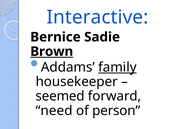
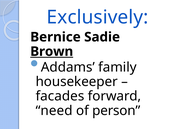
Interactive: Interactive -> Exclusively
family underline: present -> none
seemed: seemed -> facades
